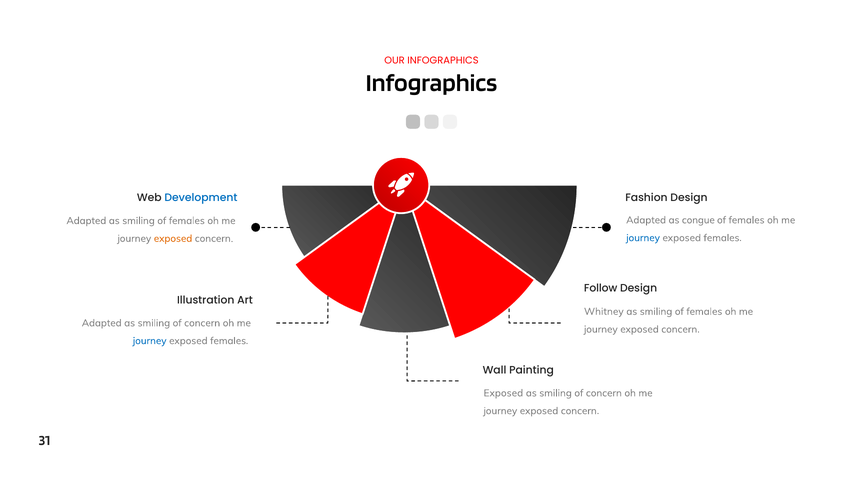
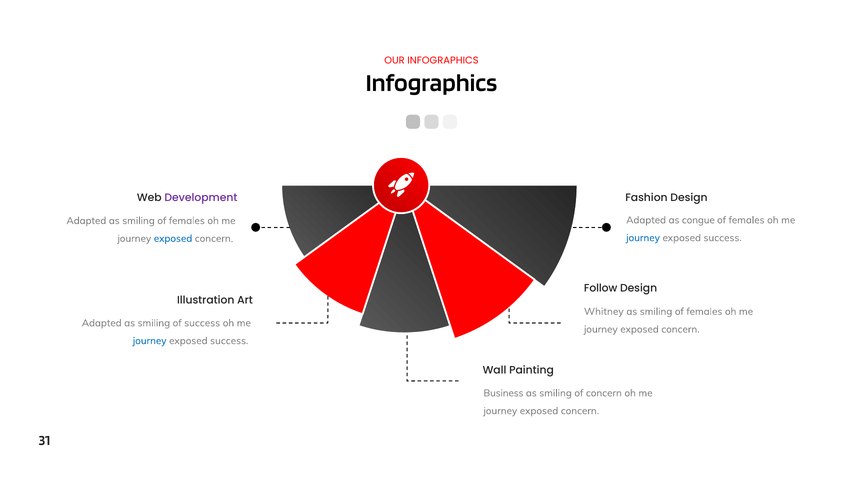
Development colour: blue -> purple
females at (723, 238): females -> success
exposed at (173, 239) colour: orange -> blue
concern at (202, 323): concern -> success
females at (229, 341): females -> success
Exposed at (503, 393): Exposed -> Business
